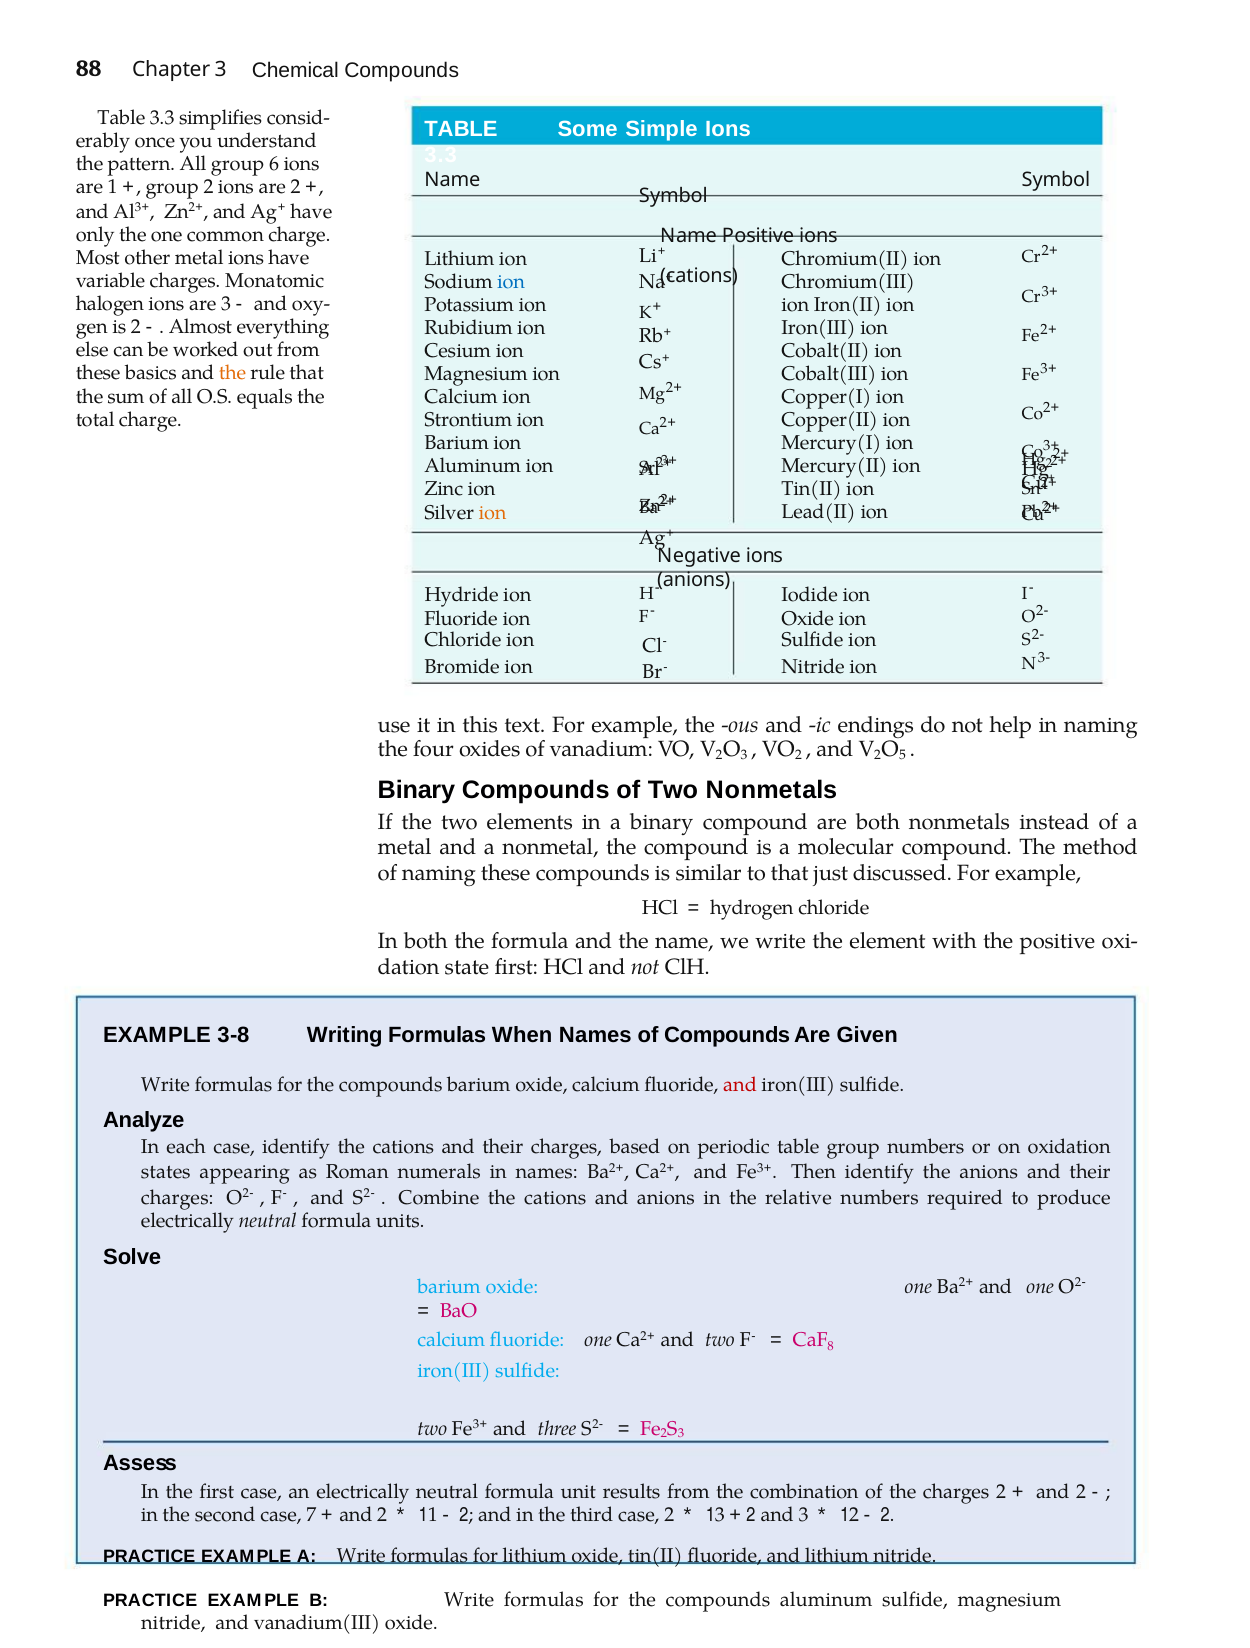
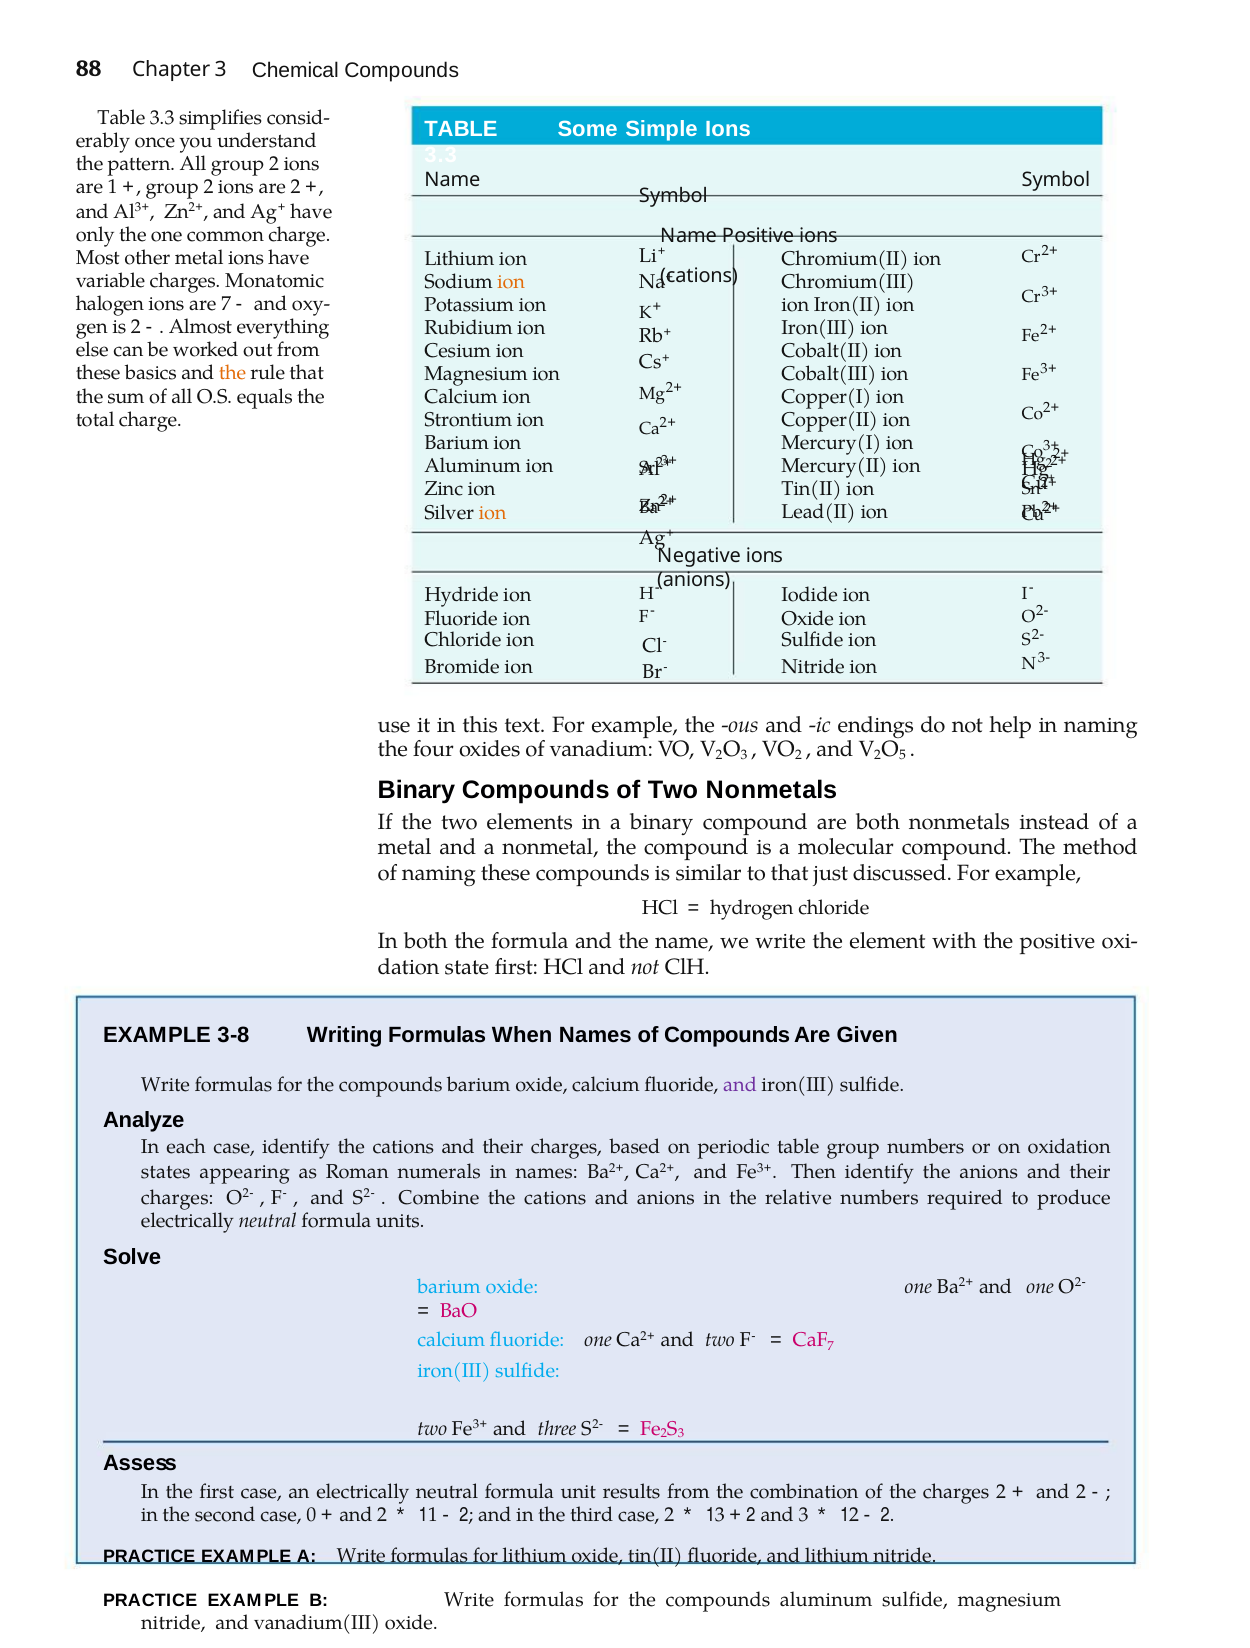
All group 6: 6 -> 2
ion at (511, 282) colour: blue -> orange
are 3: 3 -> 7
and at (740, 1085) colour: red -> purple
8 at (831, 1346): 8 -> 7
7: 7 -> 0
